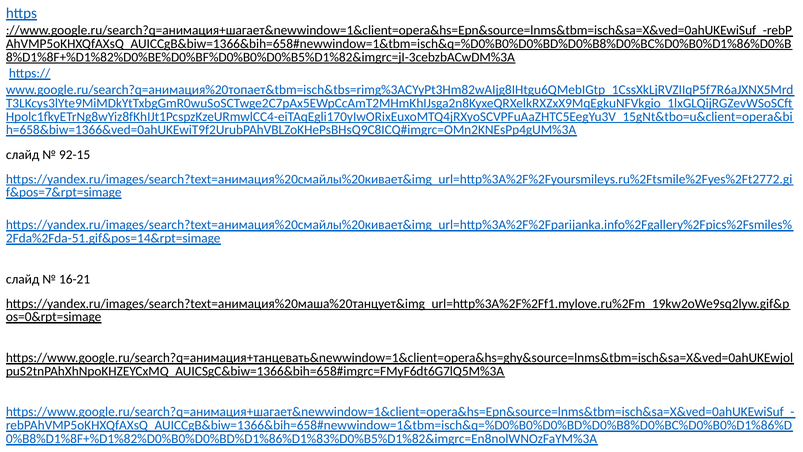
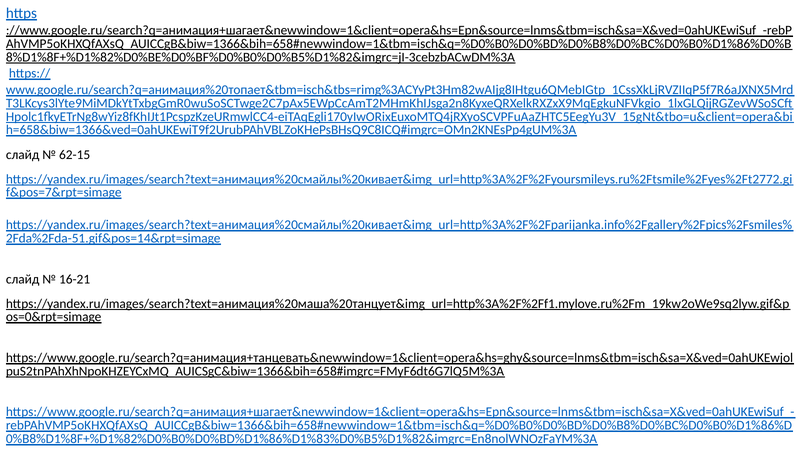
92-15: 92-15 -> 62-15
